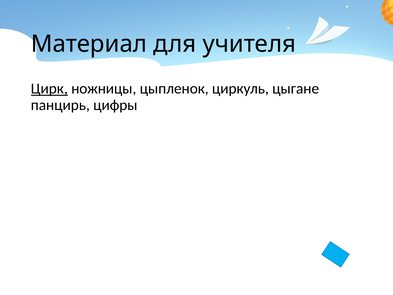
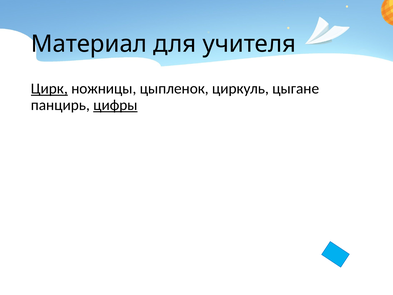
цифры underline: none -> present
